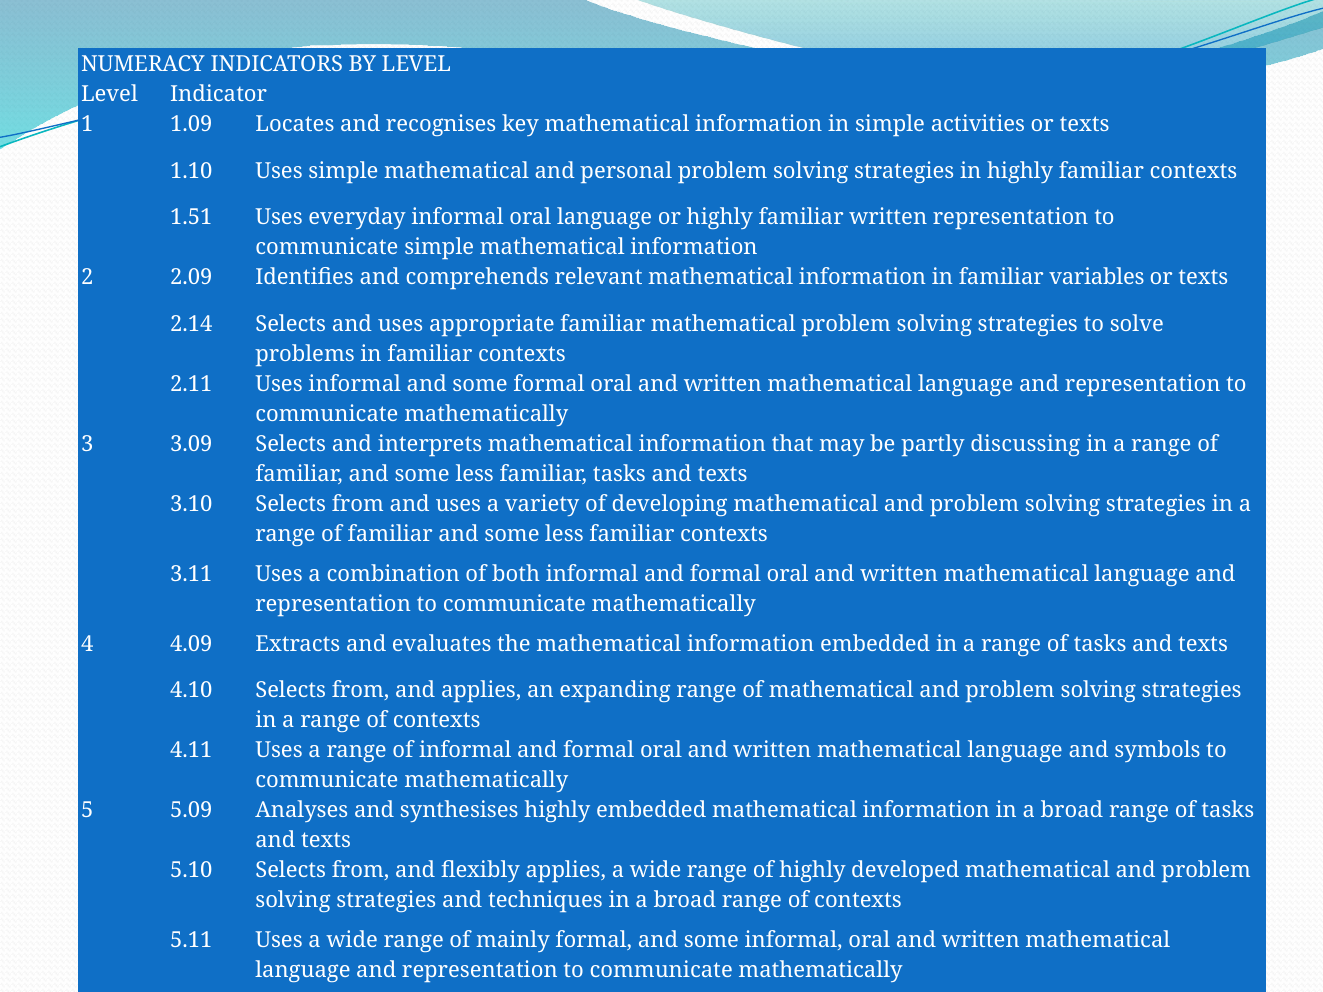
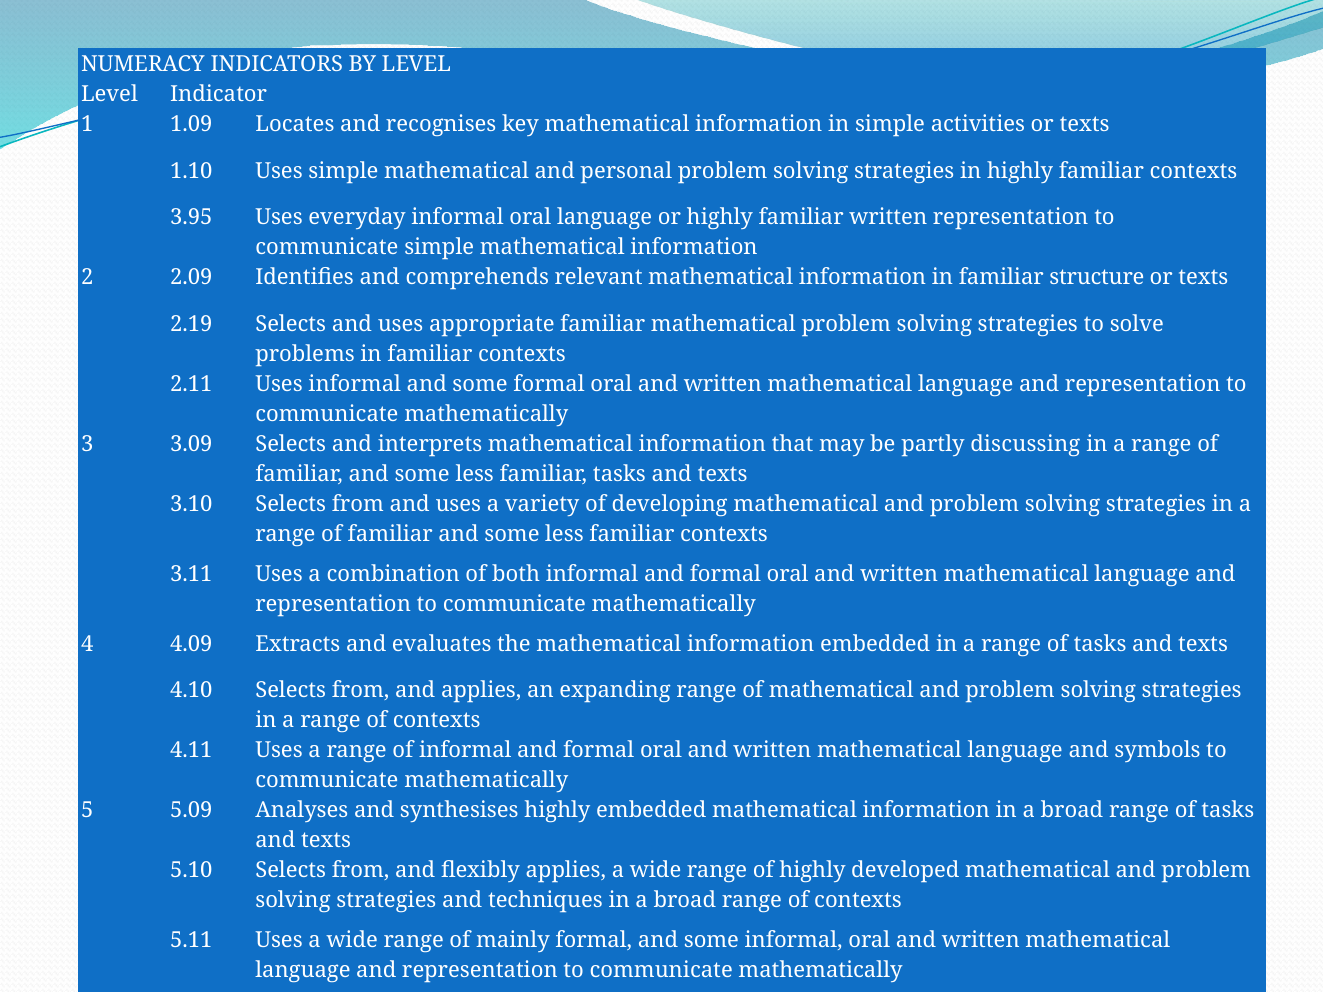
1.51: 1.51 -> 3.95
variables: variables -> structure
2.14: 2.14 -> 2.19
